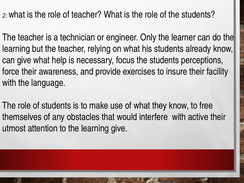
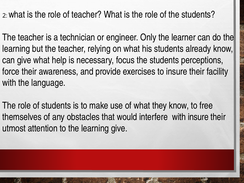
with active: active -> insure
